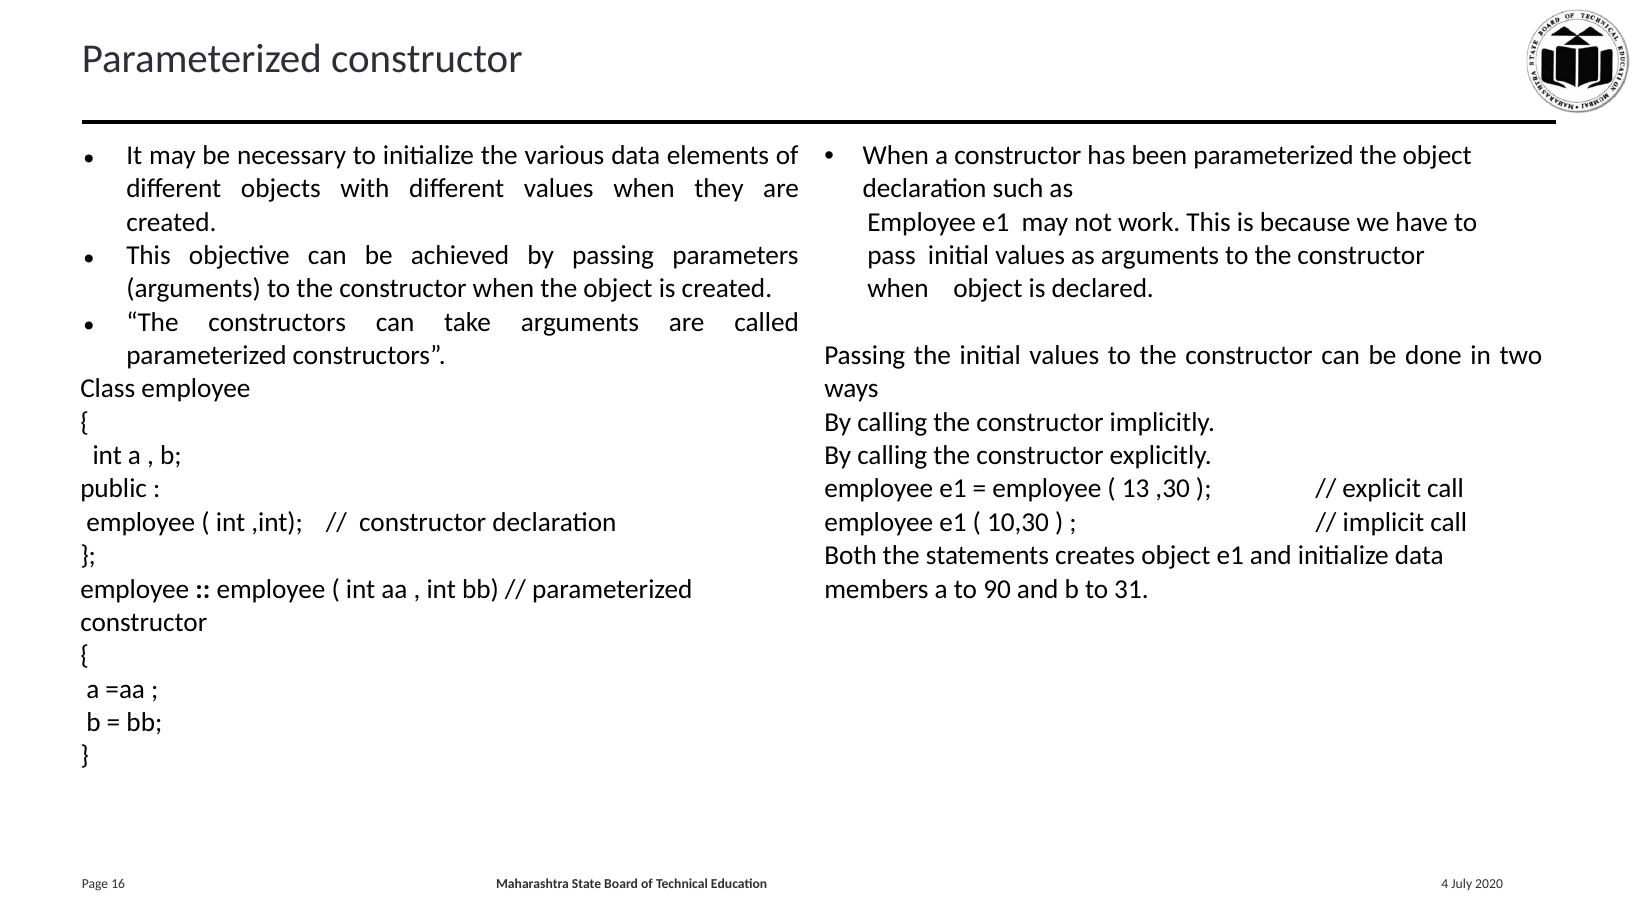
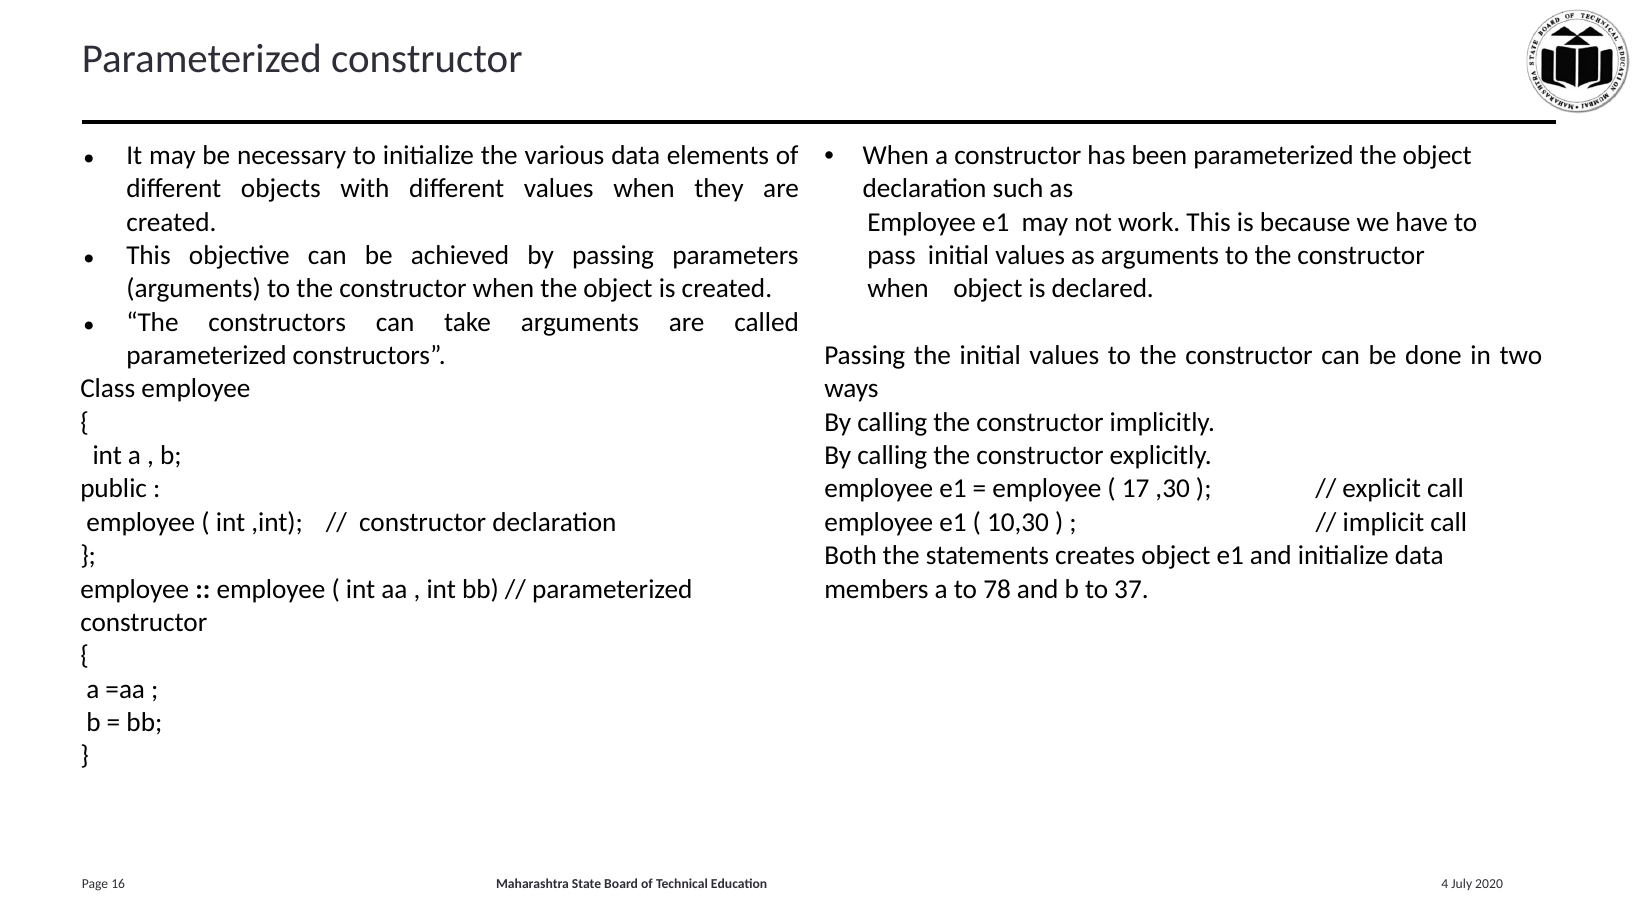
13: 13 -> 17
90: 90 -> 78
31: 31 -> 37
